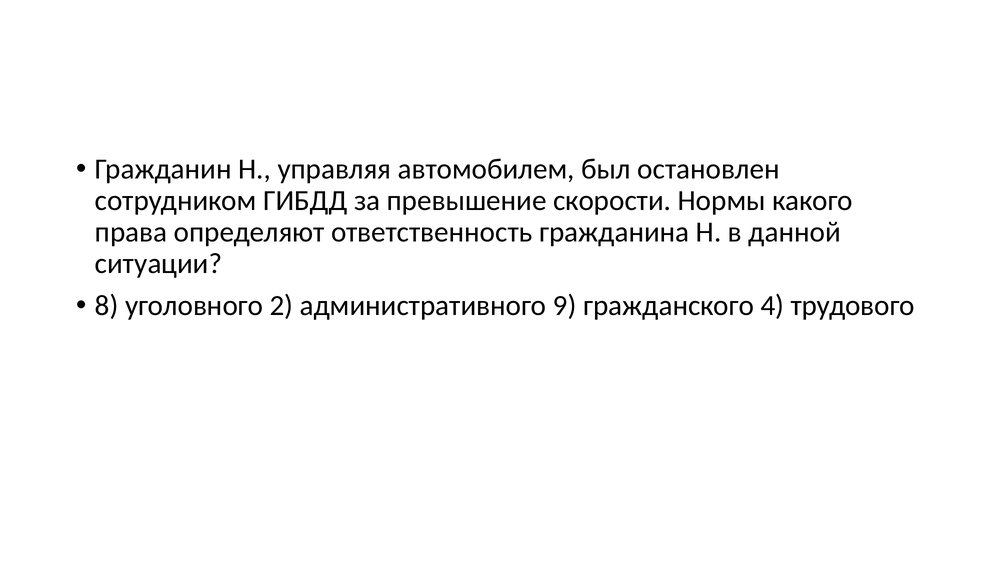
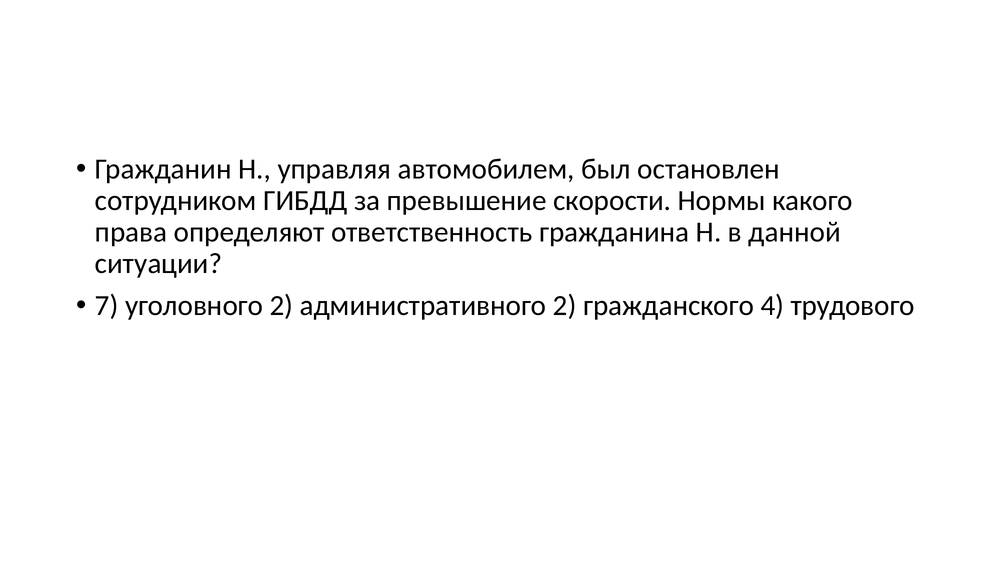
8: 8 -> 7
административного 9: 9 -> 2
